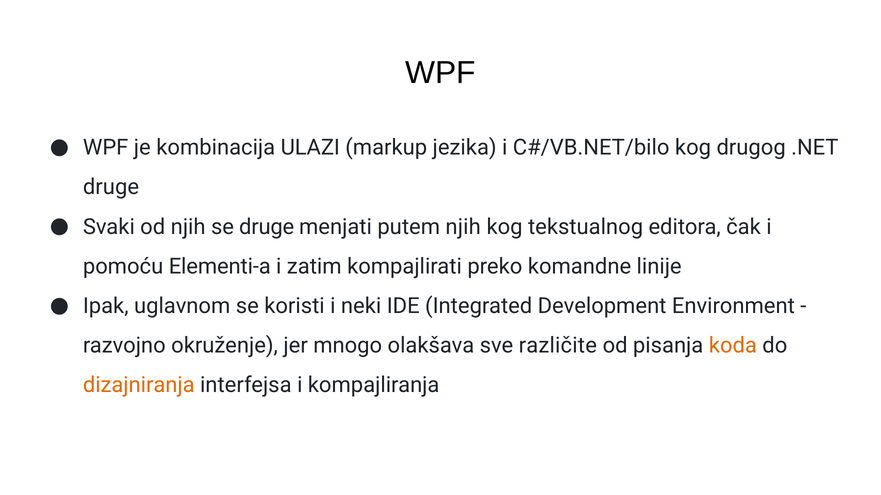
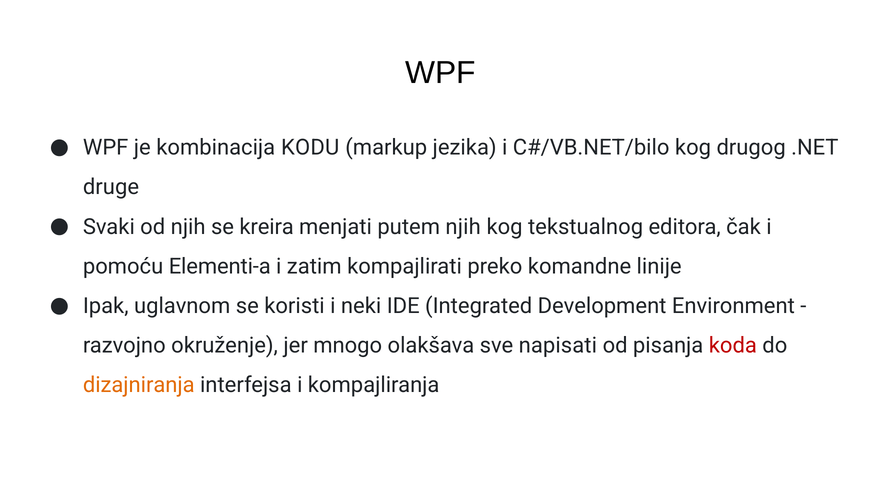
ULAZI: ULAZI -> KODU
se druge: druge -> kreira
različite: različite -> napisati
koda colour: orange -> red
